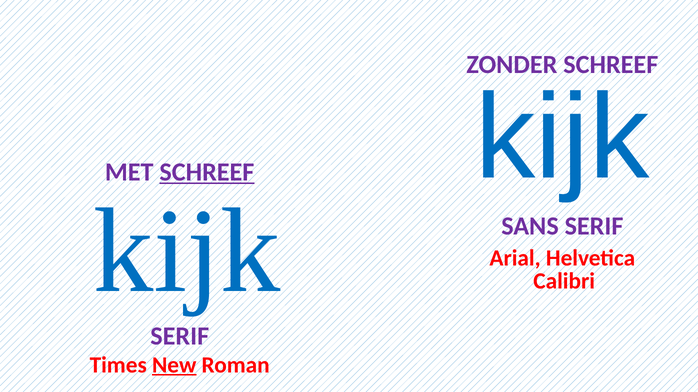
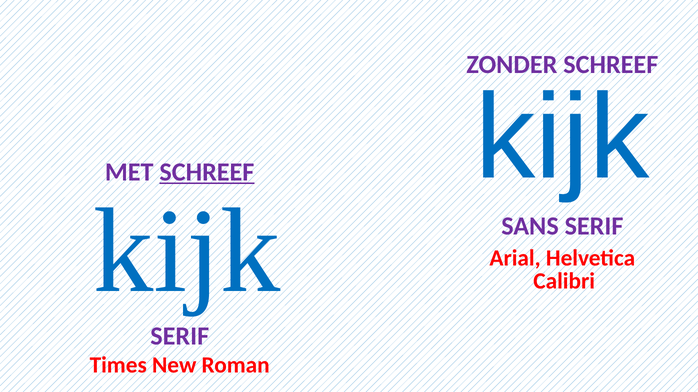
New underline: present -> none
